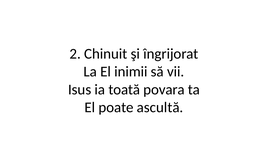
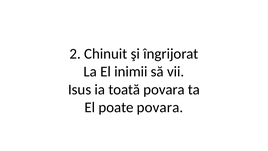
poate ascultă: ascultă -> povara
